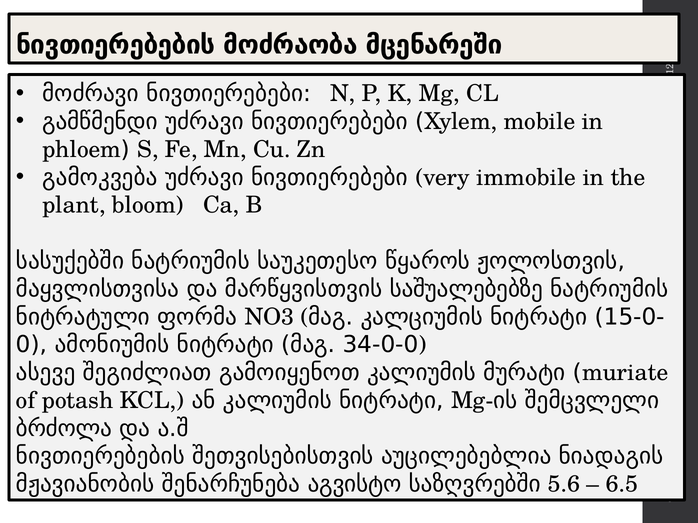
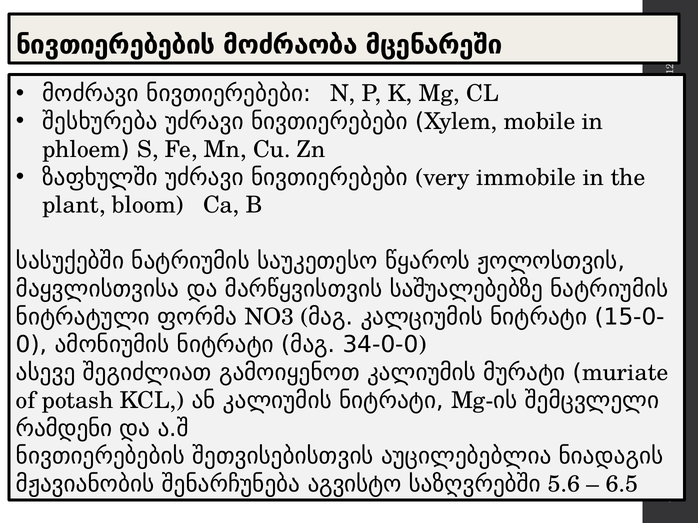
გამწმენდი: გამწმენდი -> შესხურება
გამოკვება: გამოკვება -> ზაფხულში
ბრძოლა: ბრძოლა -> რამდენი
